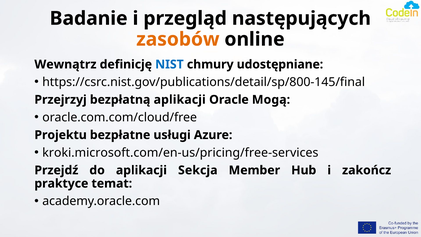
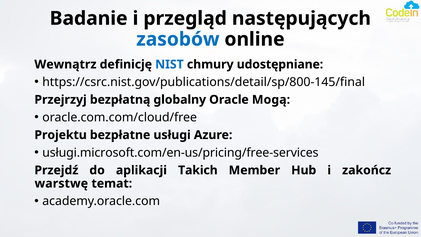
zasobów colour: orange -> blue
bezpłatną aplikacji: aplikacji -> globalny
kroki.microsoft.com/en-us/pricing/free-services: kroki.microsoft.com/en-us/pricing/free-services -> usługi.microsoft.com/en-us/pricing/free-services
Sekcja: Sekcja -> Takich
praktyce: praktyce -> warstwę
